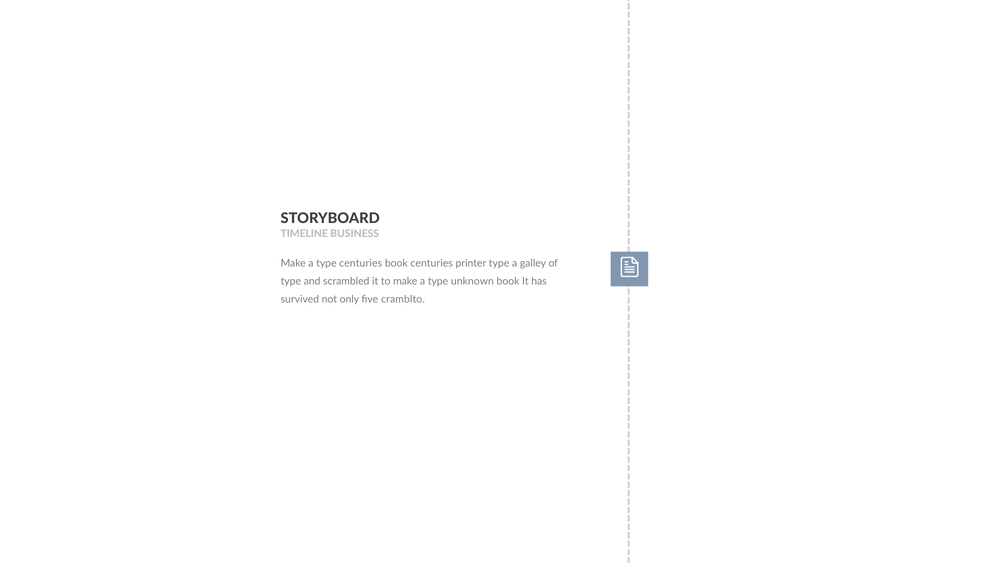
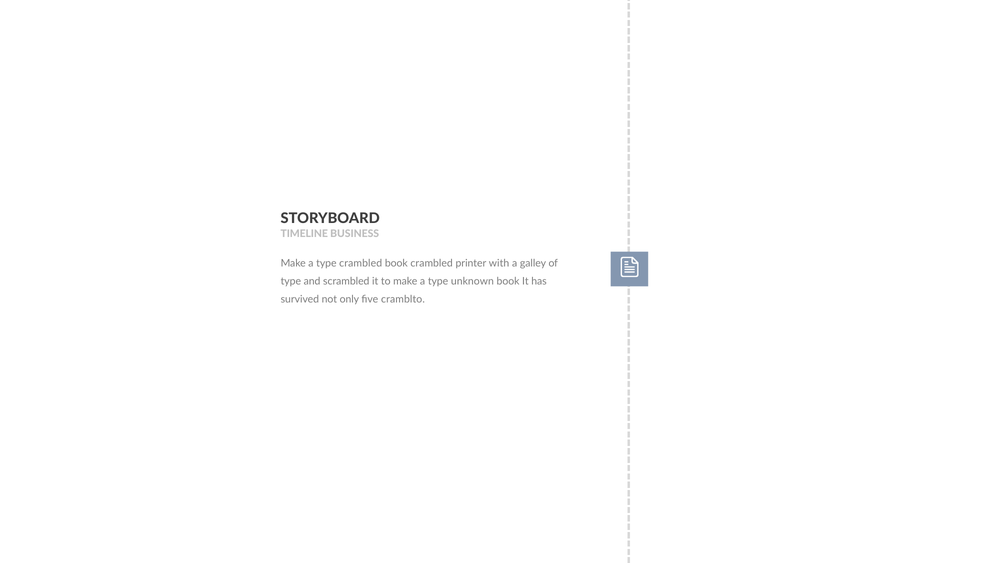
type centuries: centuries -> crambled
book centuries: centuries -> crambled
printer type: type -> with
